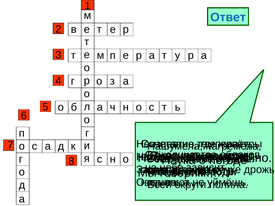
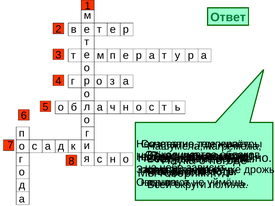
Ответ colour: blue -> green
